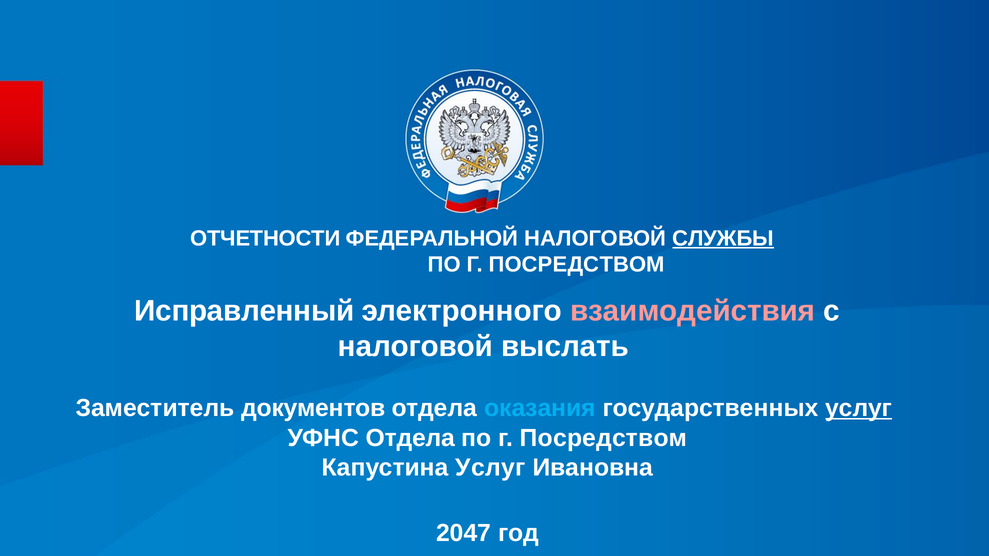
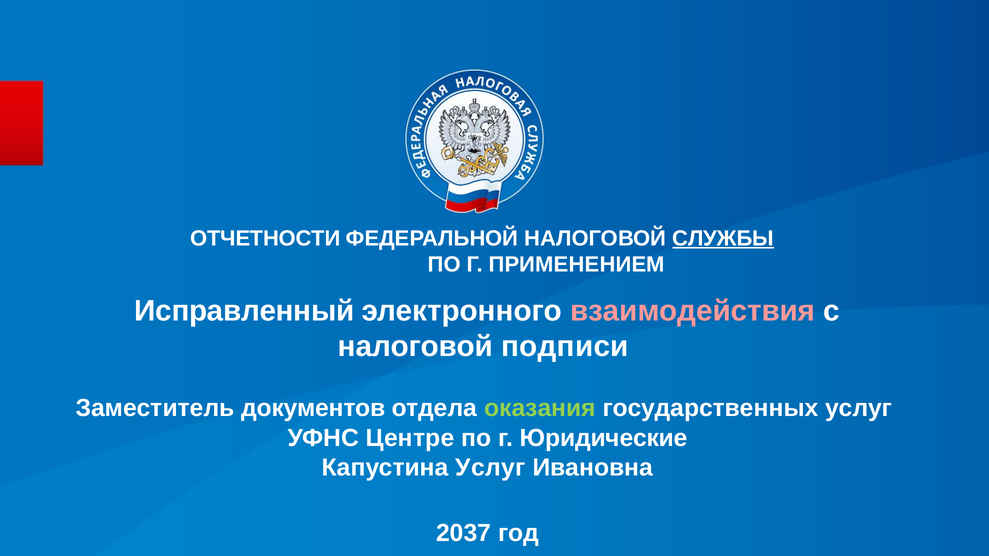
ПОСРЕДСТВОМ at (577, 265): ПОСРЕДСТВОМ -> ПРИМЕНЕНИЕМ
выслать: выслать -> подписи
оказания colour: light blue -> light green
услуг at (859, 409) underline: present -> none
УФНС Отдела: Отдела -> Центре
Посредством at (604, 438): Посредством -> Юридические
2047: 2047 -> 2037
